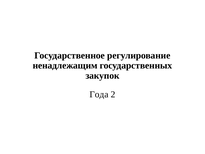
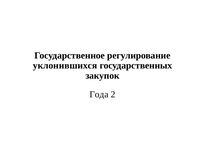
ненадлежащим: ненадлежащим -> уклонившихся
